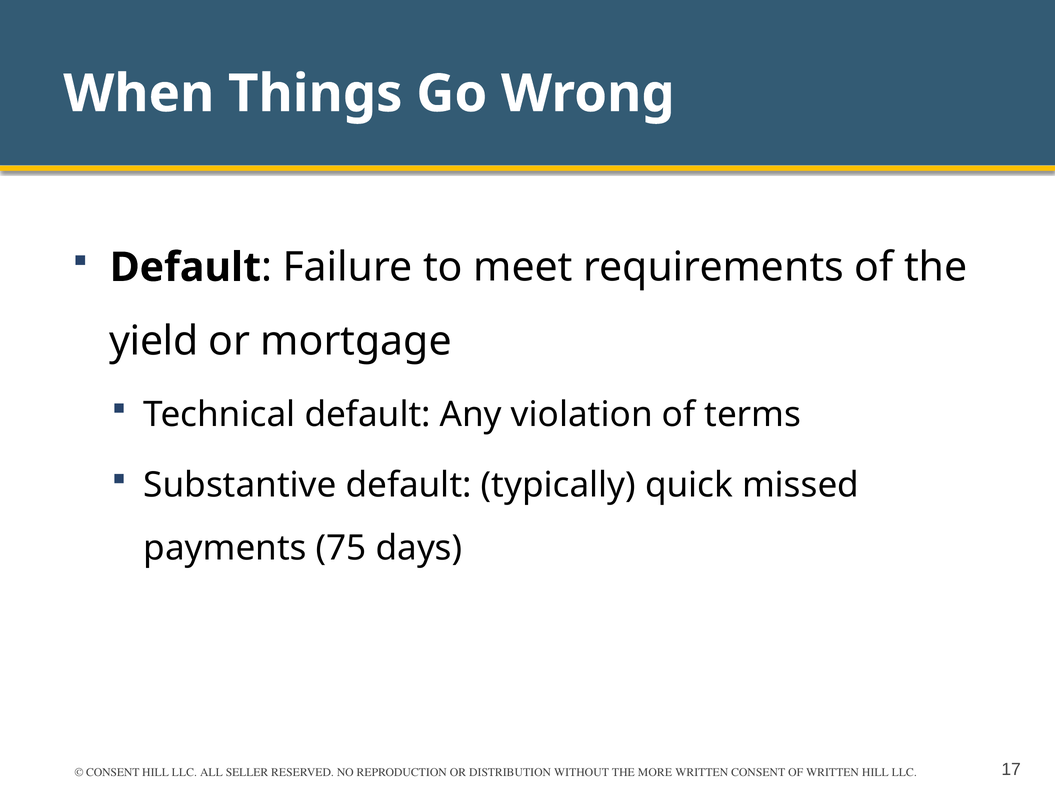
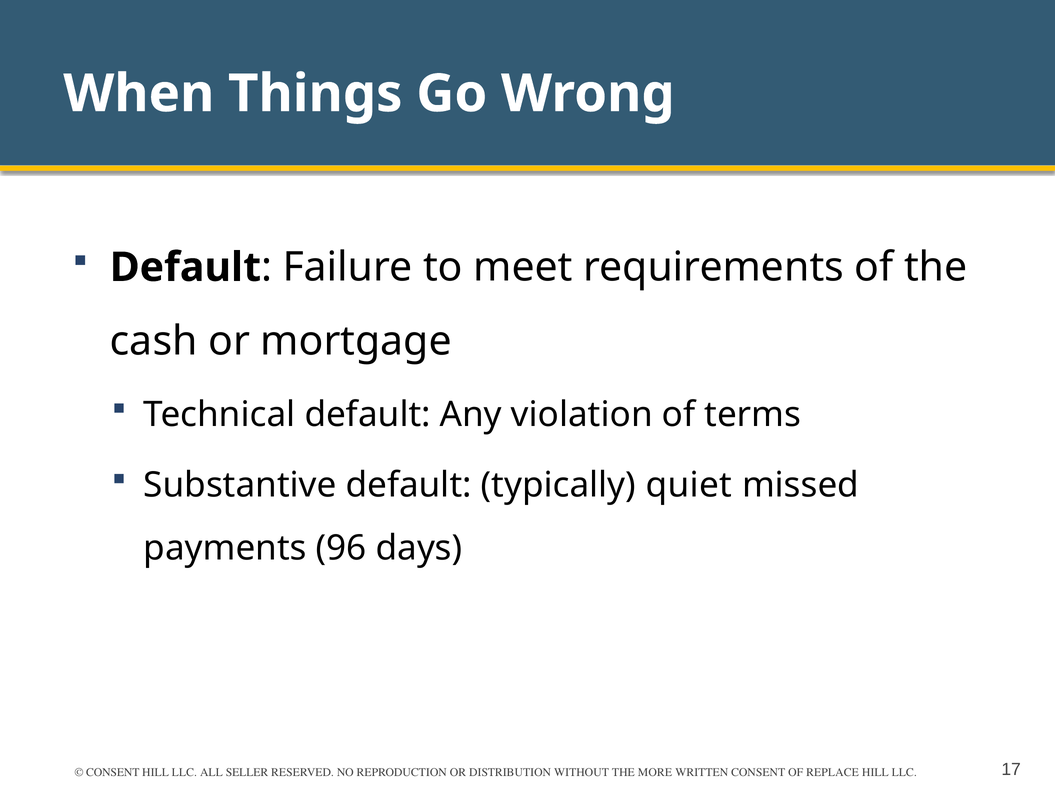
yield: yield -> cash
quick: quick -> quiet
75: 75 -> 96
OF WRITTEN: WRITTEN -> REPLACE
